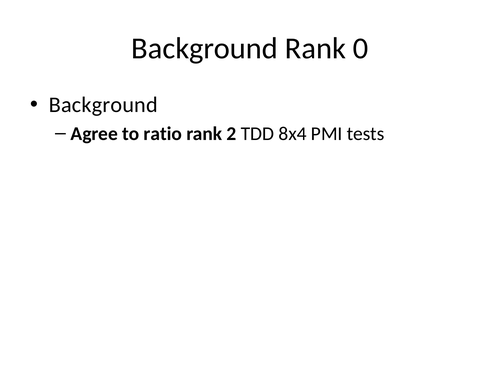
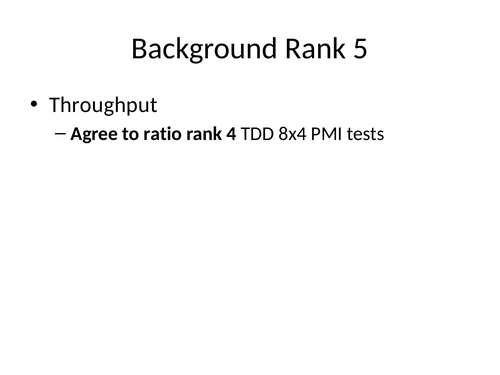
0: 0 -> 5
Background at (103, 105): Background -> Throughput
2: 2 -> 4
